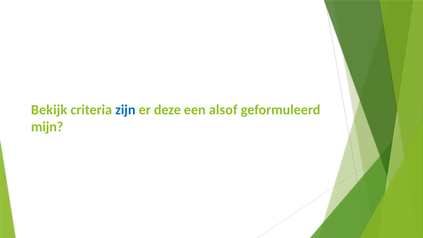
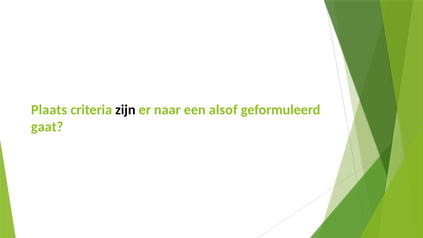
Bekijk: Bekijk -> Plaats
zijn colour: blue -> black
deze: deze -> naar
mijn: mijn -> gaat
